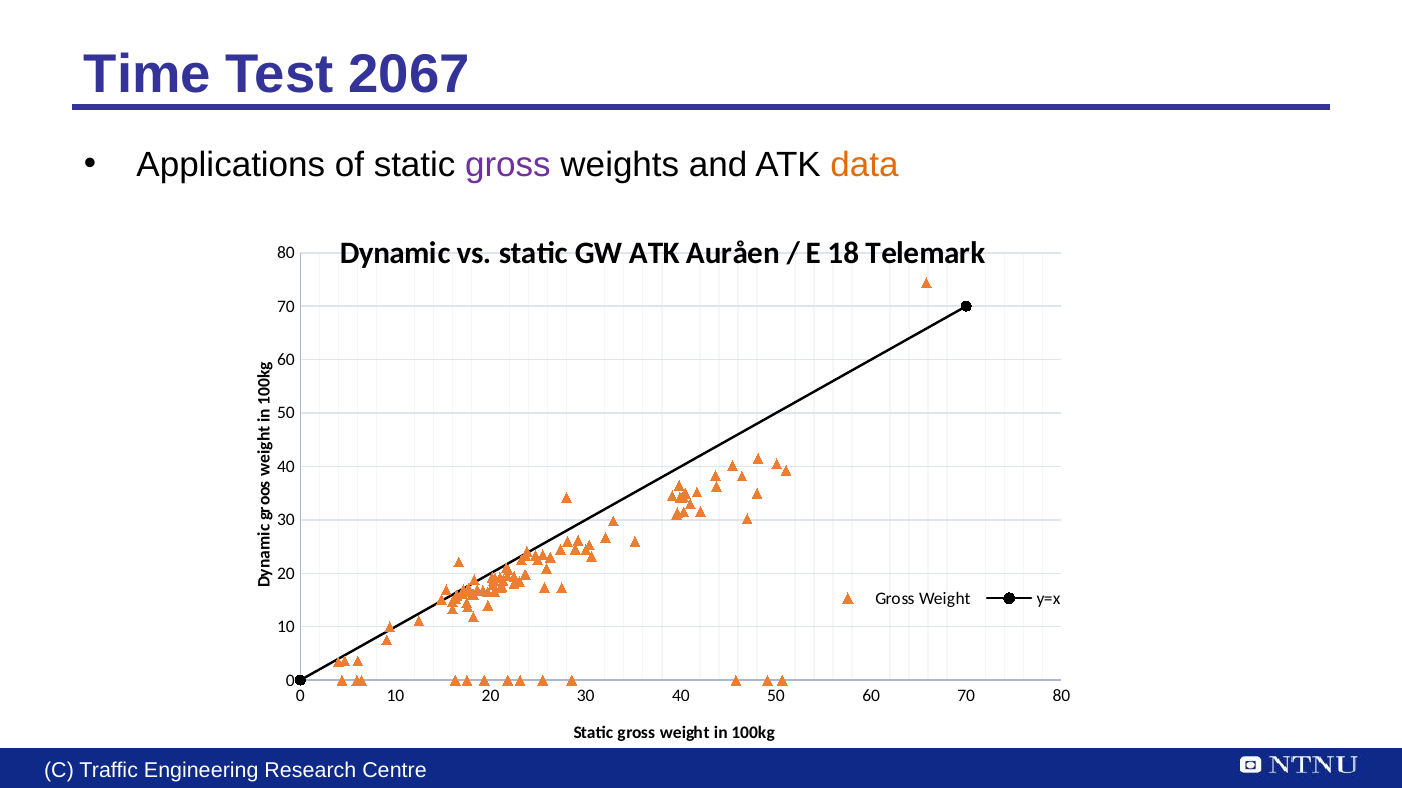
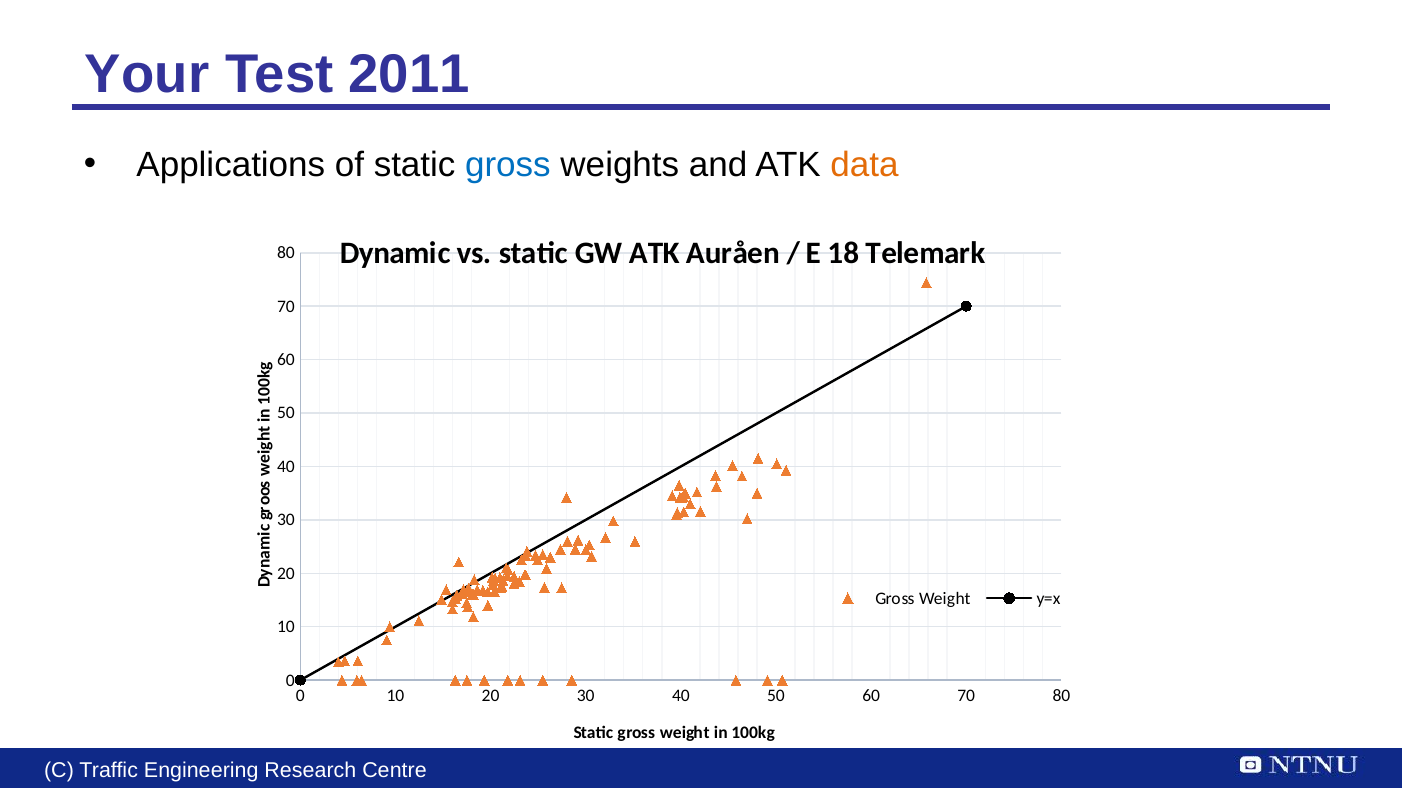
Time: Time -> Your
2067: 2067 -> 2011
gross at (508, 165) colour: purple -> blue
